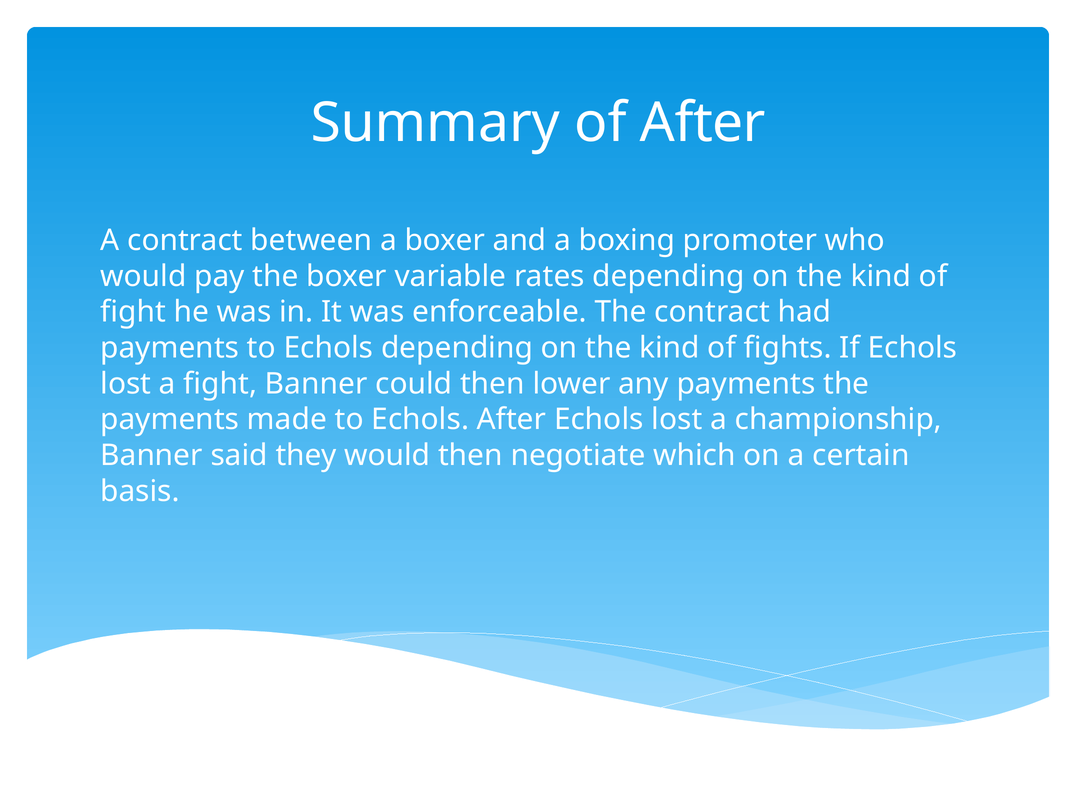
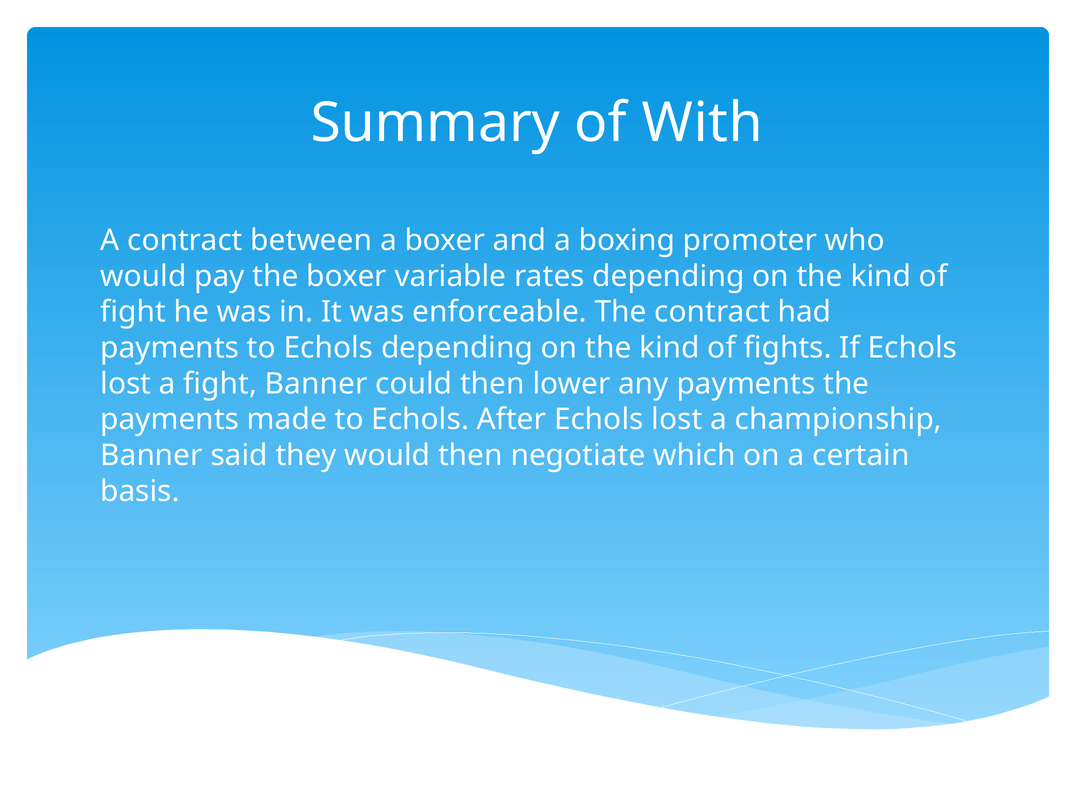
of After: After -> With
